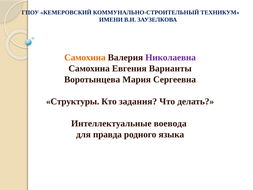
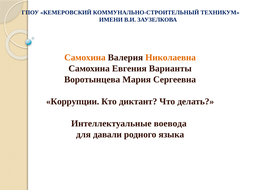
Николаевна colour: purple -> orange
Структуры: Структуры -> Коррупции
задания: задания -> диктант
правда: правда -> давали
